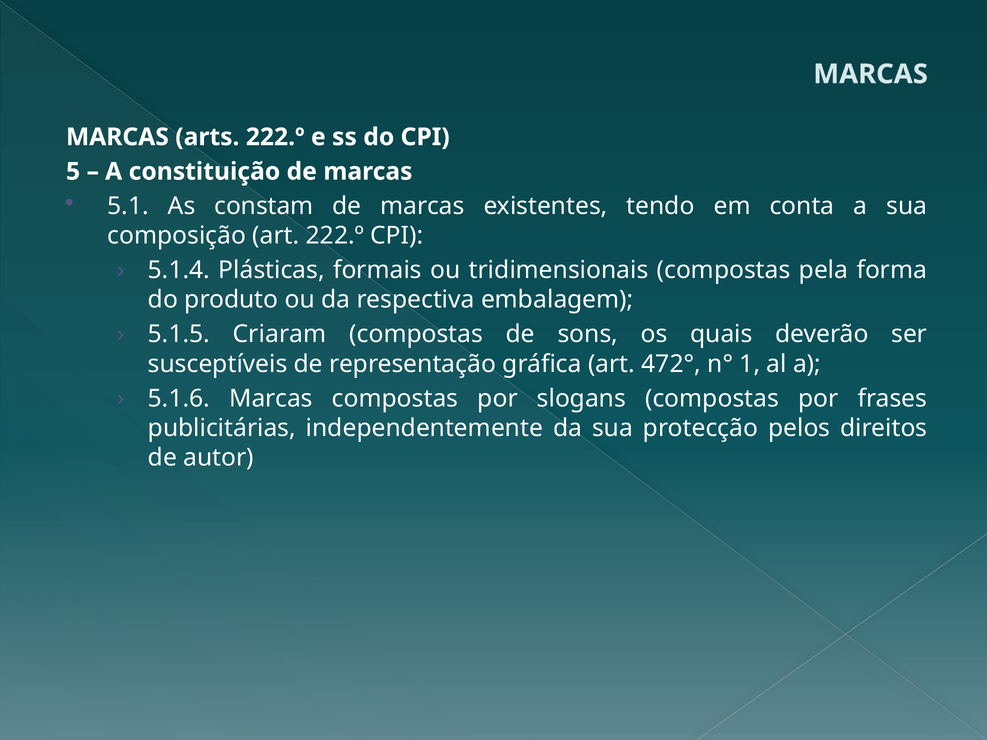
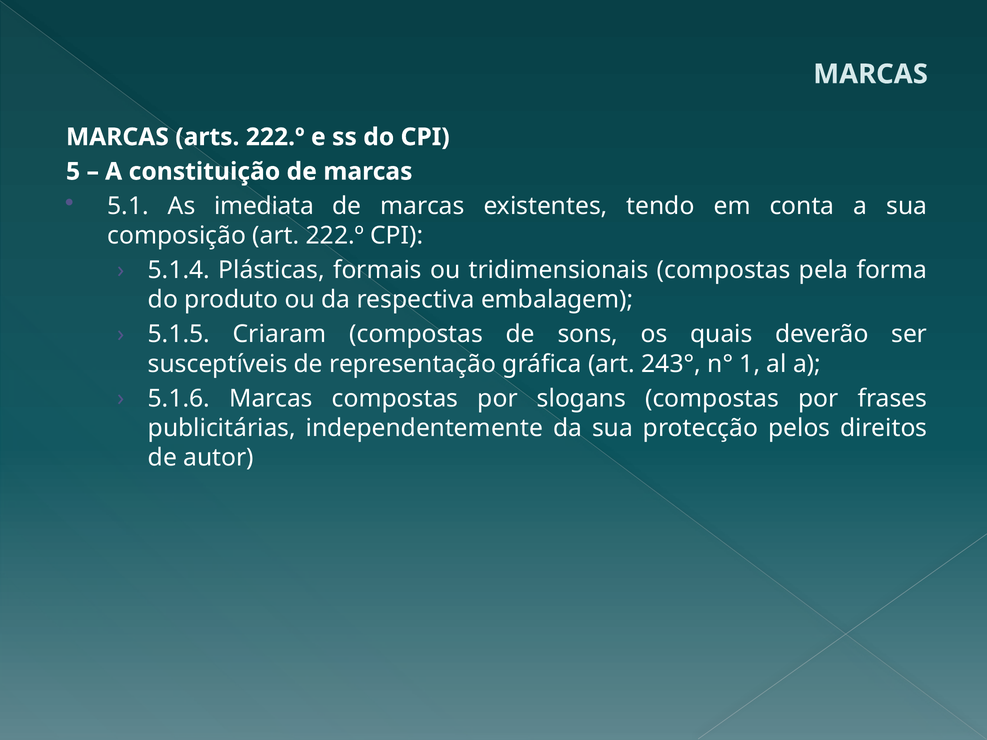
constam: constam -> imediata
472°: 472° -> 243°
